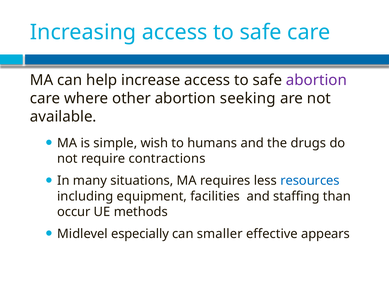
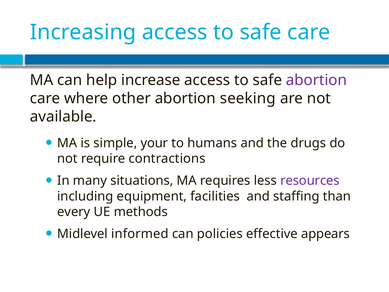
wish: wish -> your
resources colour: blue -> purple
occur: occur -> every
especially: especially -> informed
smaller: smaller -> policies
